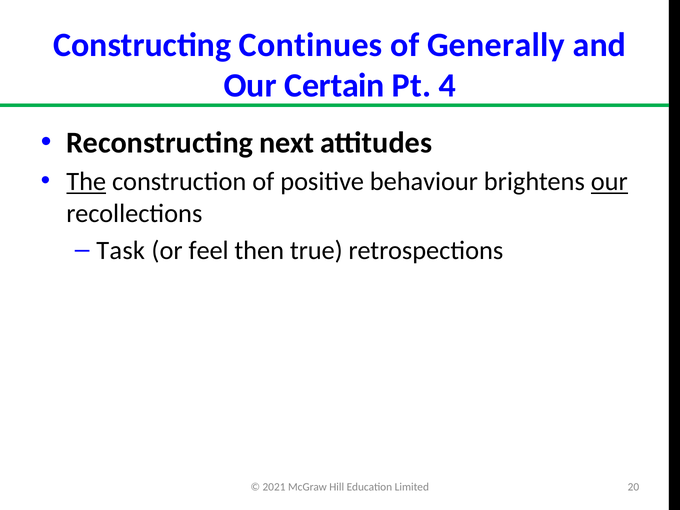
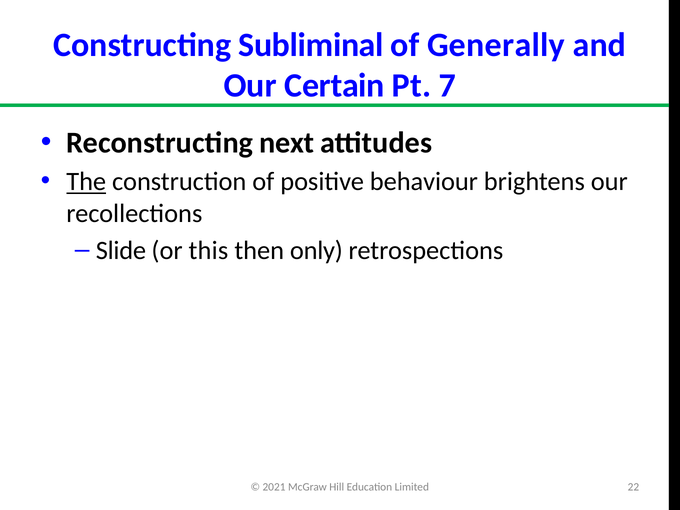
Continues: Continues -> Subliminal
4: 4 -> 7
our at (609, 182) underline: present -> none
Task: Task -> Slide
feel: feel -> this
true: true -> only
20: 20 -> 22
